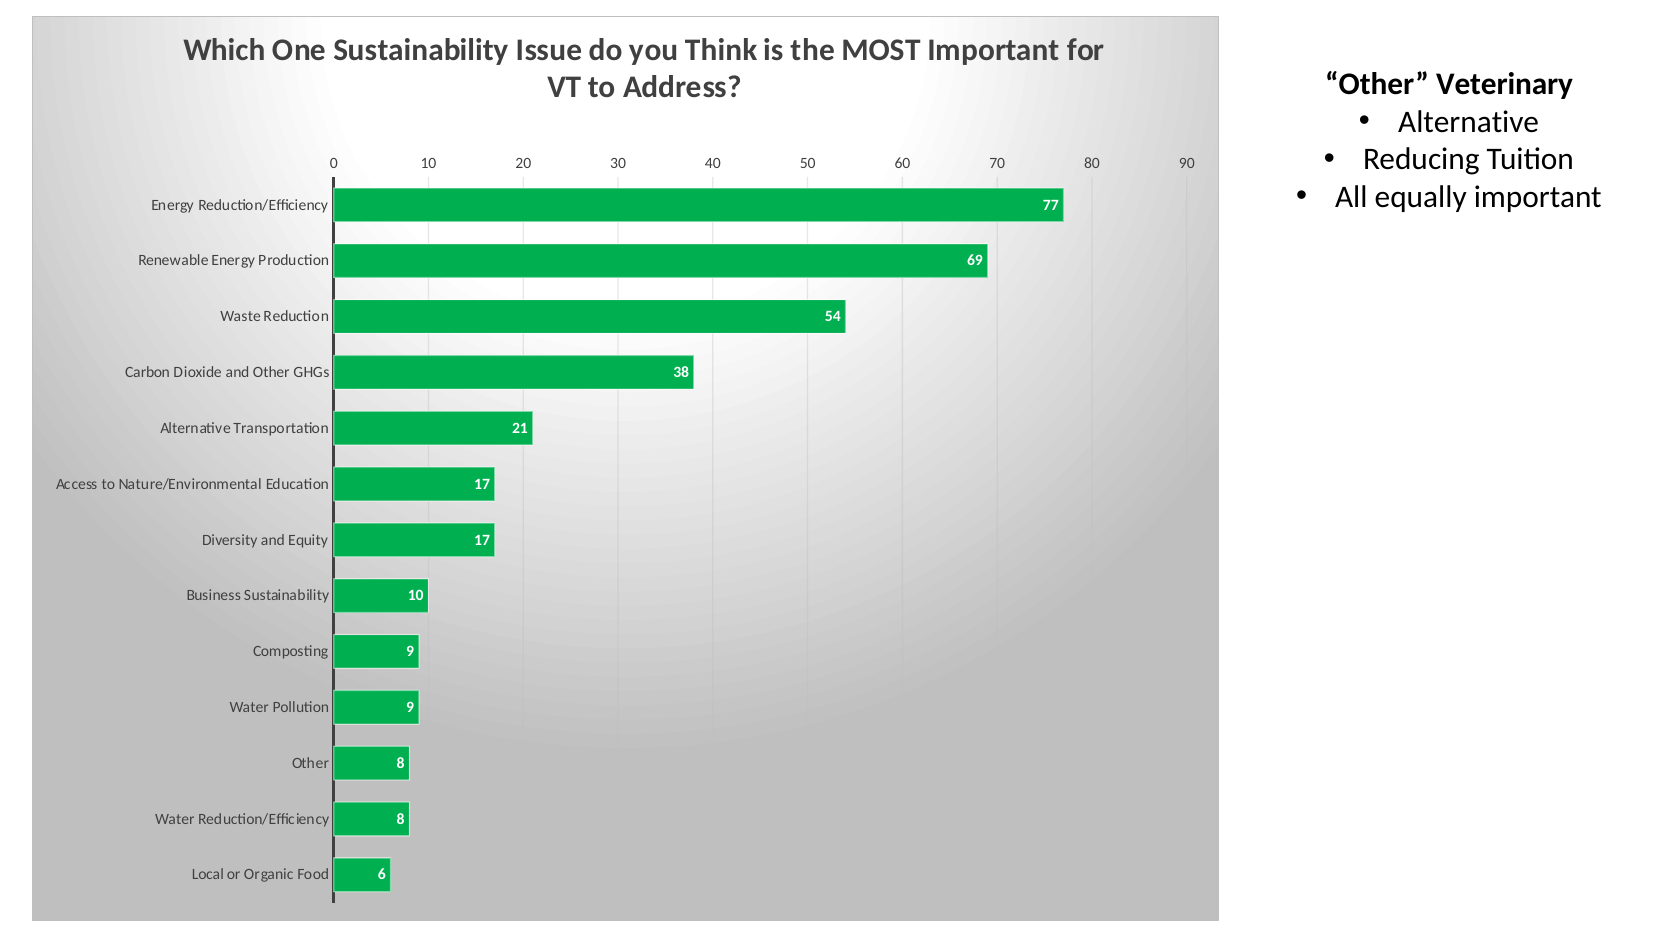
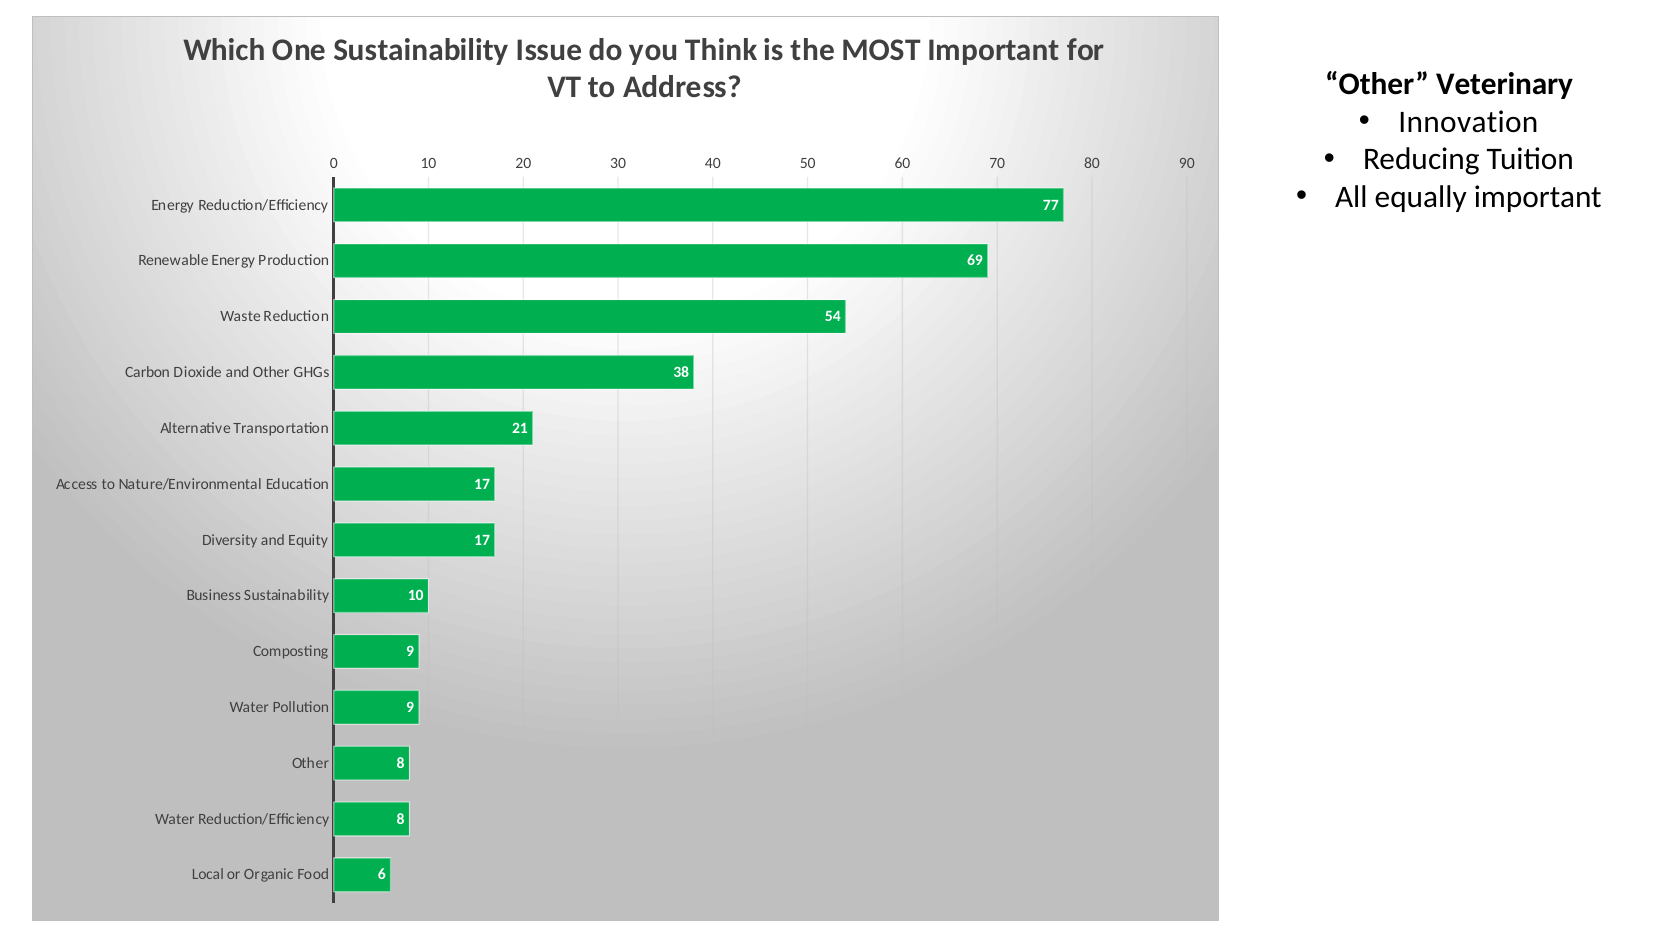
Alternative at (1469, 122): Alternative -> Innovation
